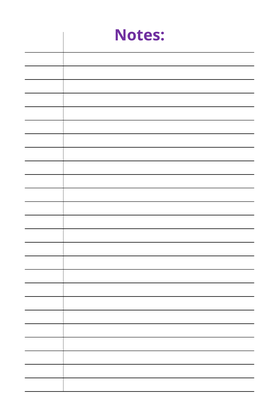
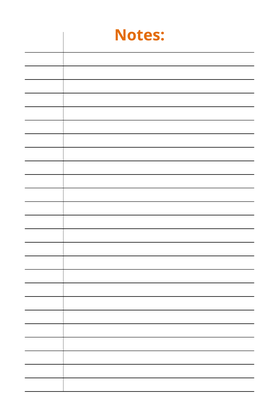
Notes colour: purple -> orange
